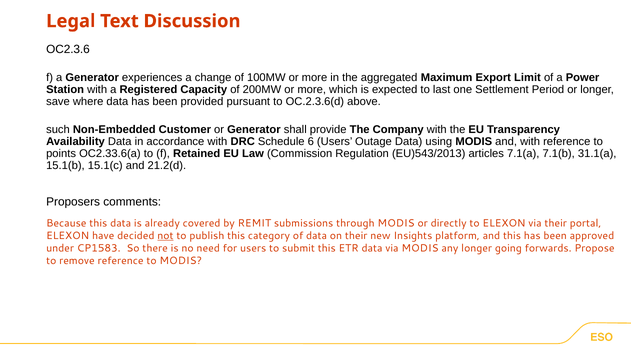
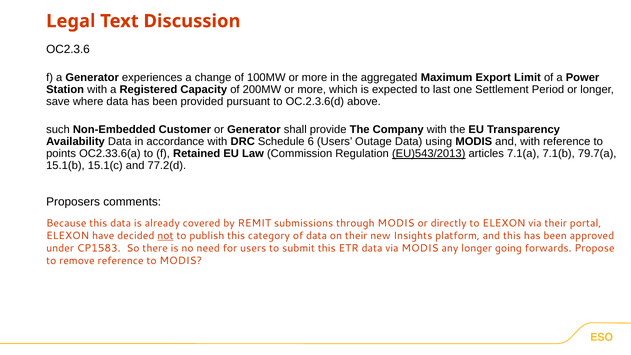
EU)543/2013 underline: none -> present
31.1(a: 31.1(a -> 79.7(a
21.2(d: 21.2(d -> 77.2(d
